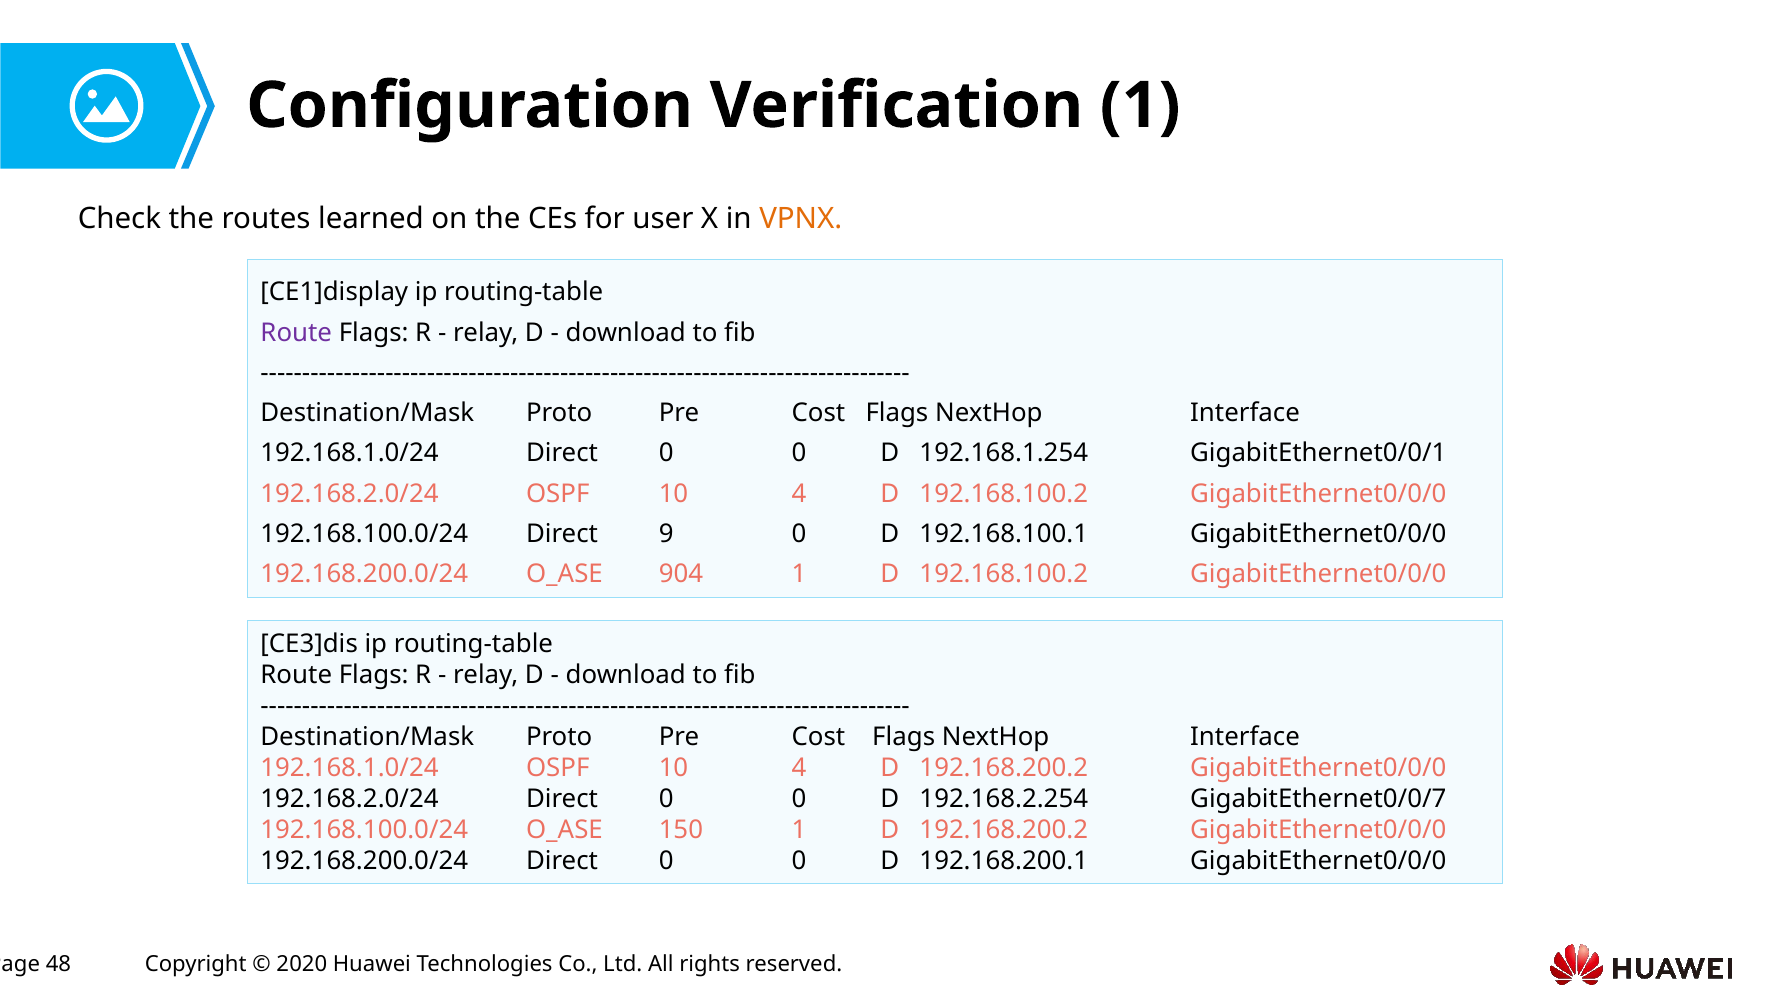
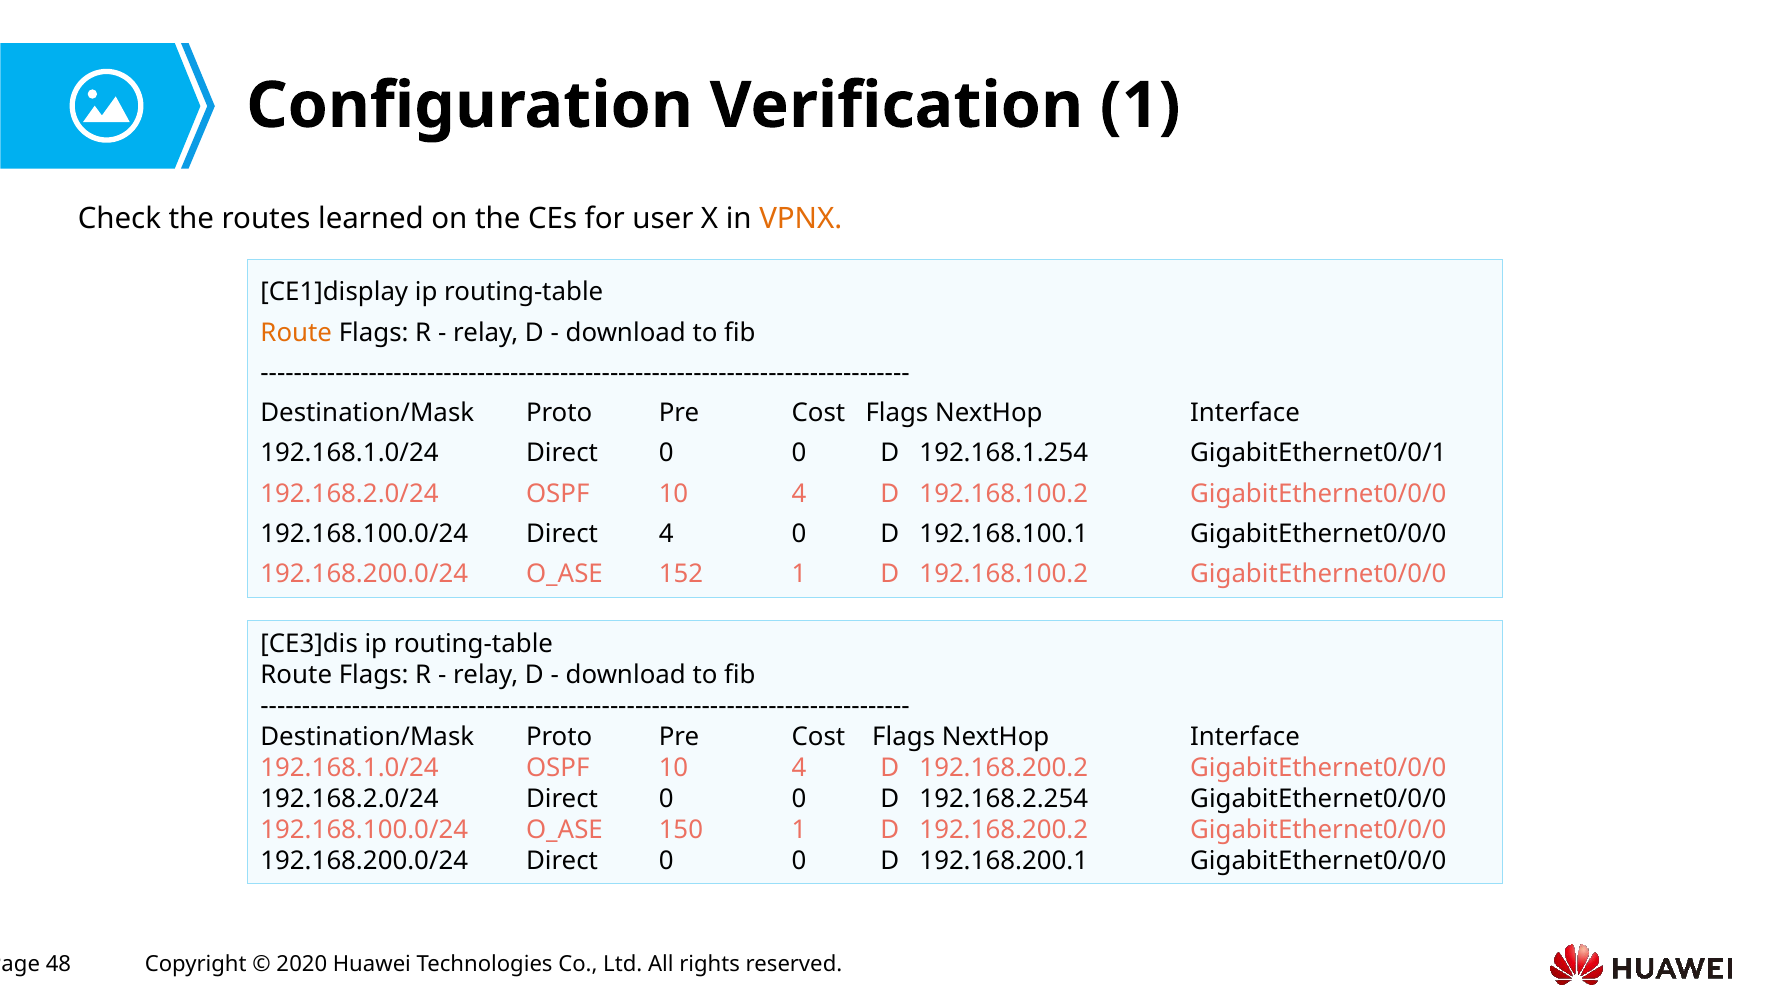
Route at (296, 333) colour: purple -> orange
Direct 9: 9 -> 4
904: 904 -> 152
192.168.2.254 GigabitEthernet0/0/7: GigabitEthernet0/0/7 -> GigabitEthernet0/0/0
